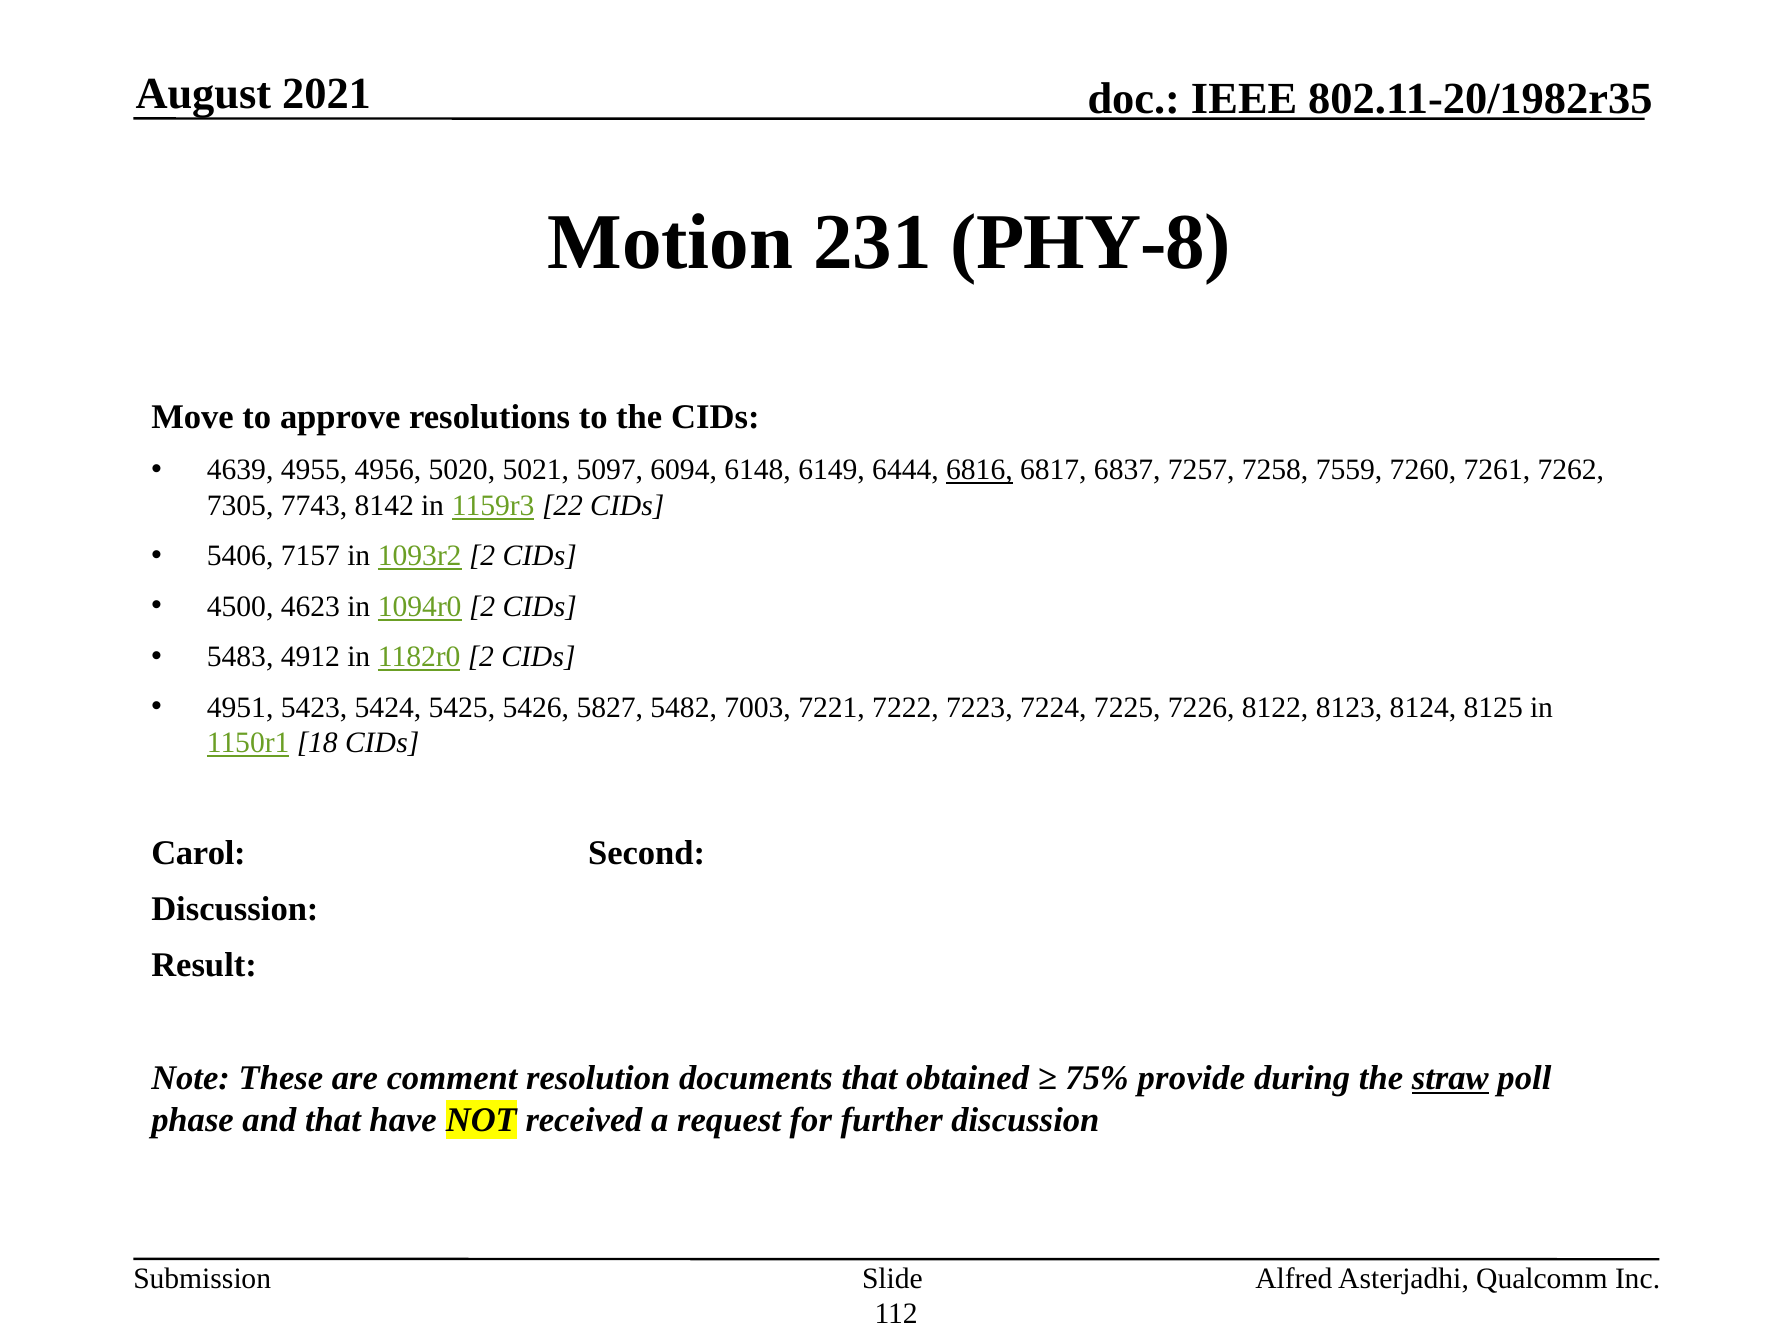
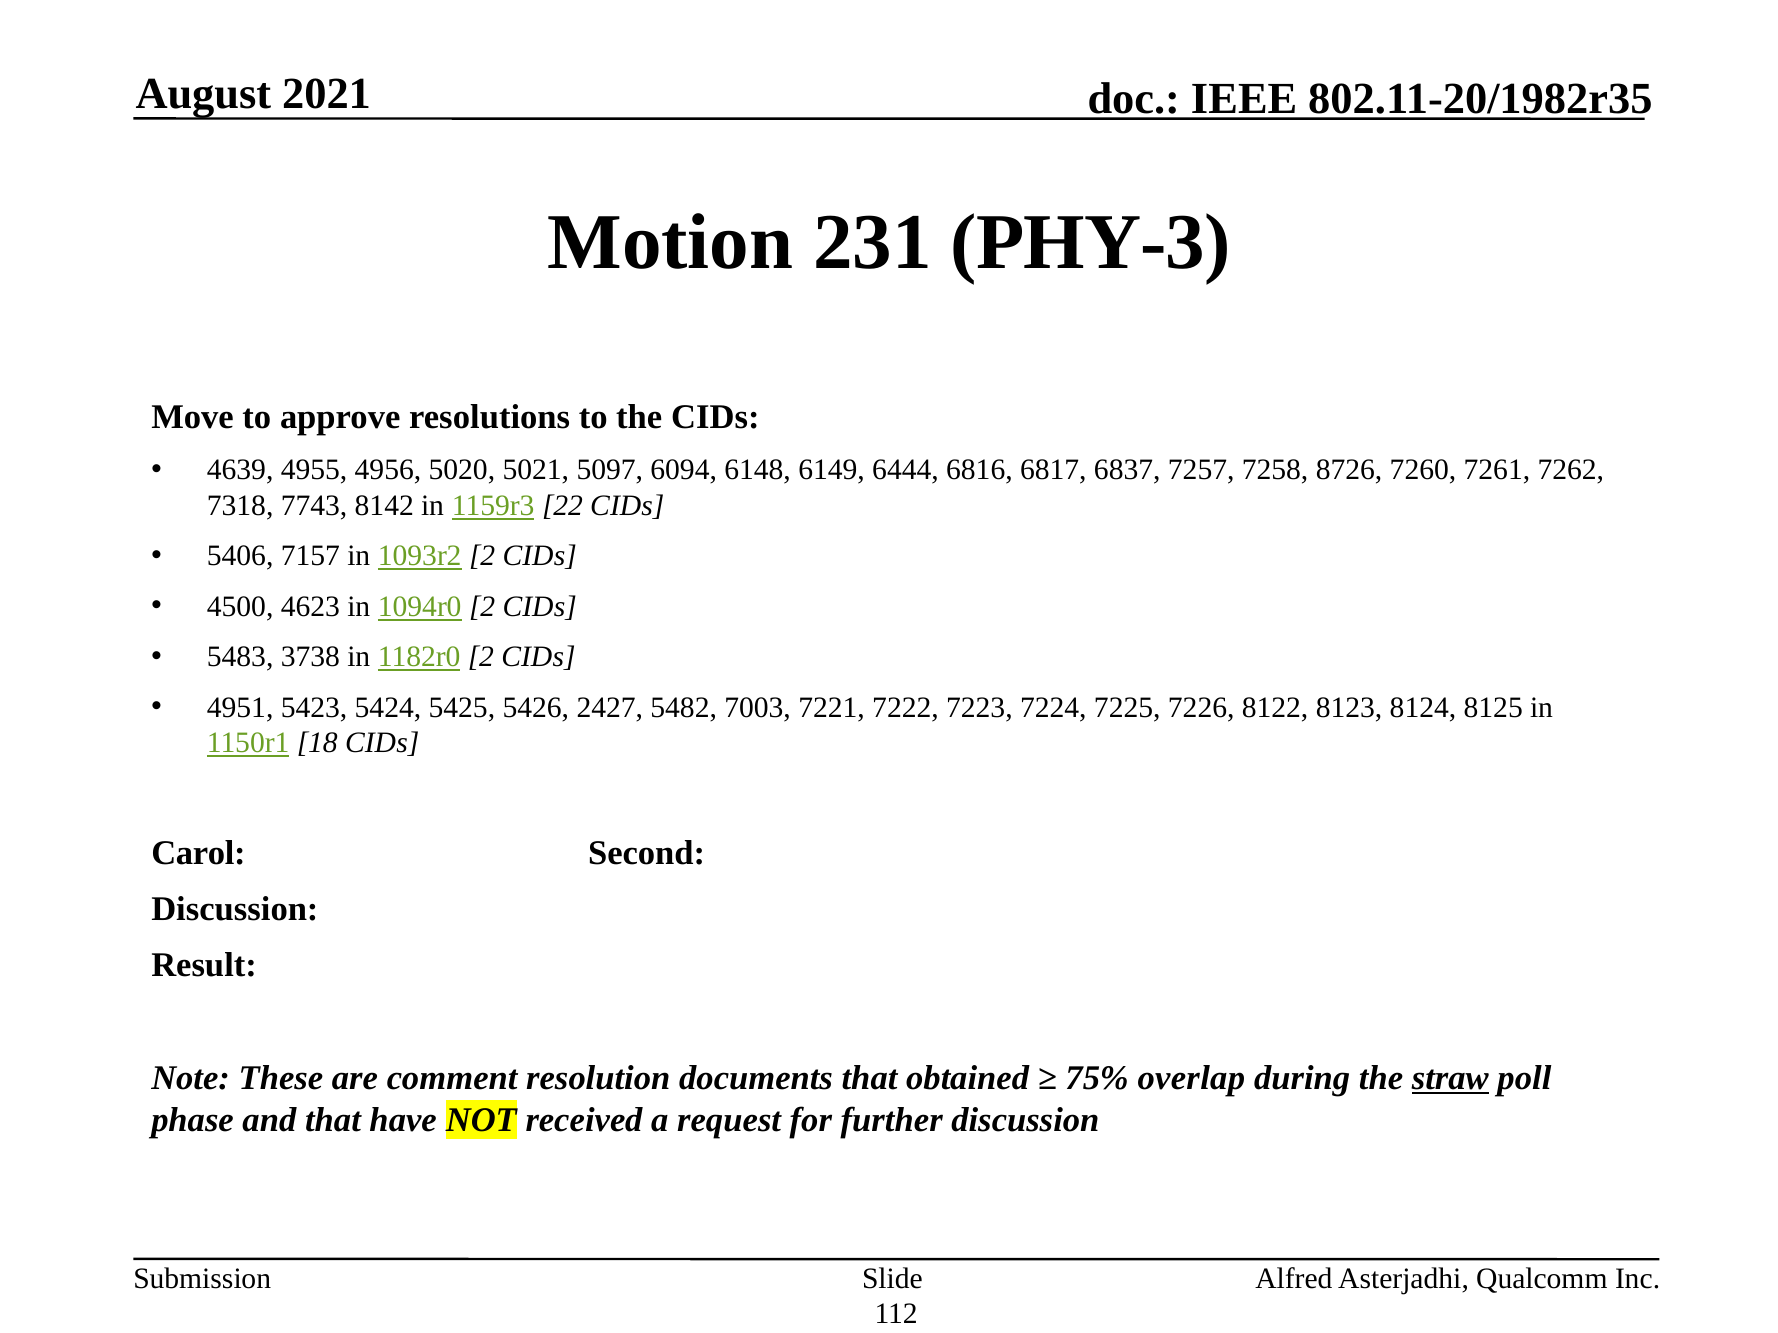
PHY-8: PHY-8 -> PHY-3
6816 underline: present -> none
7559: 7559 -> 8726
7305: 7305 -> 7318
4912: 4912 -> 3738
5827: 5827 -> 2427
provide: provide -> overlap
